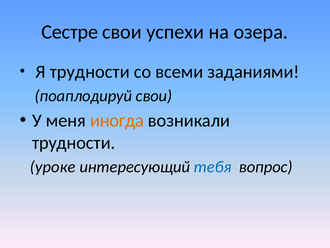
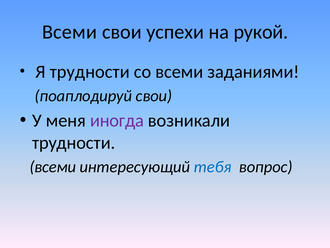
Сестре at (70, 32): Сестре -> Всеми
озера: озера -> рукой
иногда colour: orange -> purple
уроке at (53, 167): уроке -> всеми
